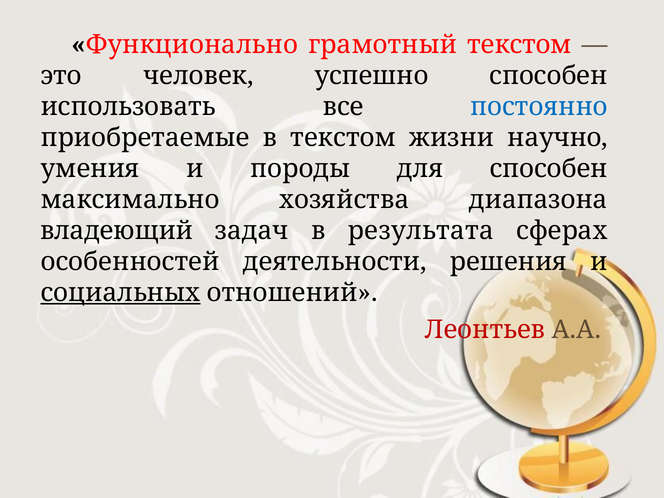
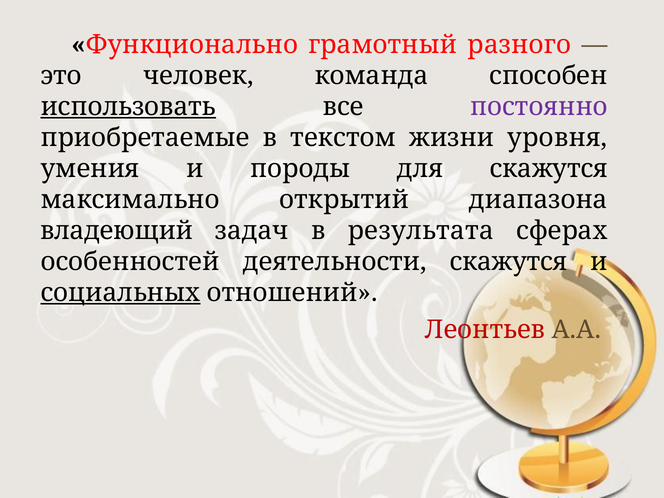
грамотный текстом: текстом -> разного
успешно: успешно -> команда
использовать underline: none -> present
постоянно colour: blue -> purple
научно: научно -> уровня
для способен: способен -> скажутся
хозяйства: хозяйства -> открытий
деятельности решения: решения -> скажутся
